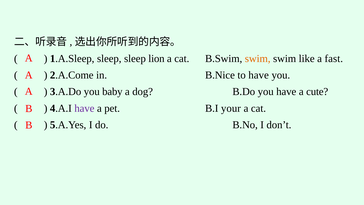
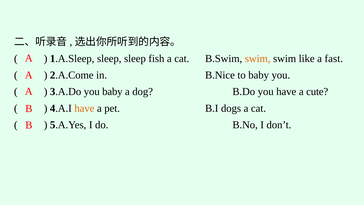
lion: lion -> fish
to have: have -> baby
have at (84, 108) colour: purple -> orange
your: your -> dogs
